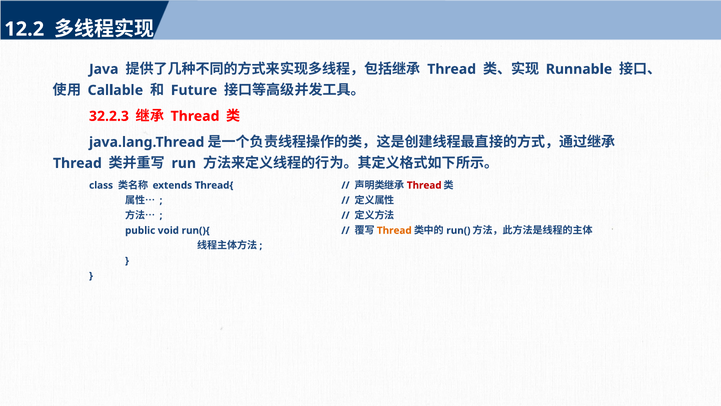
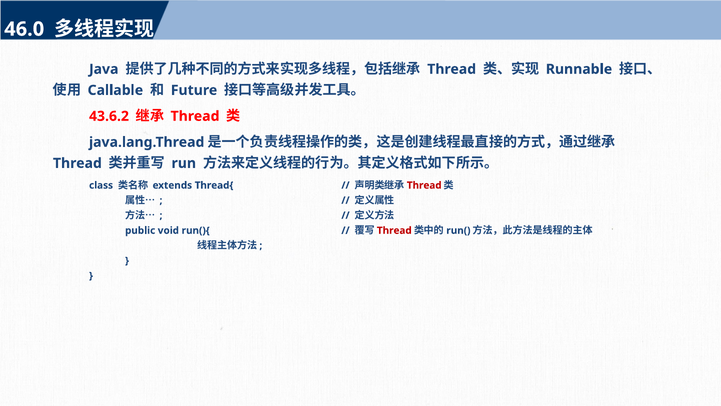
12.2: 12.2 -> 46.0
32.2.3: 32.2.3 -> 43.6.2
Thread at (394, 230) colour: orange -> red
